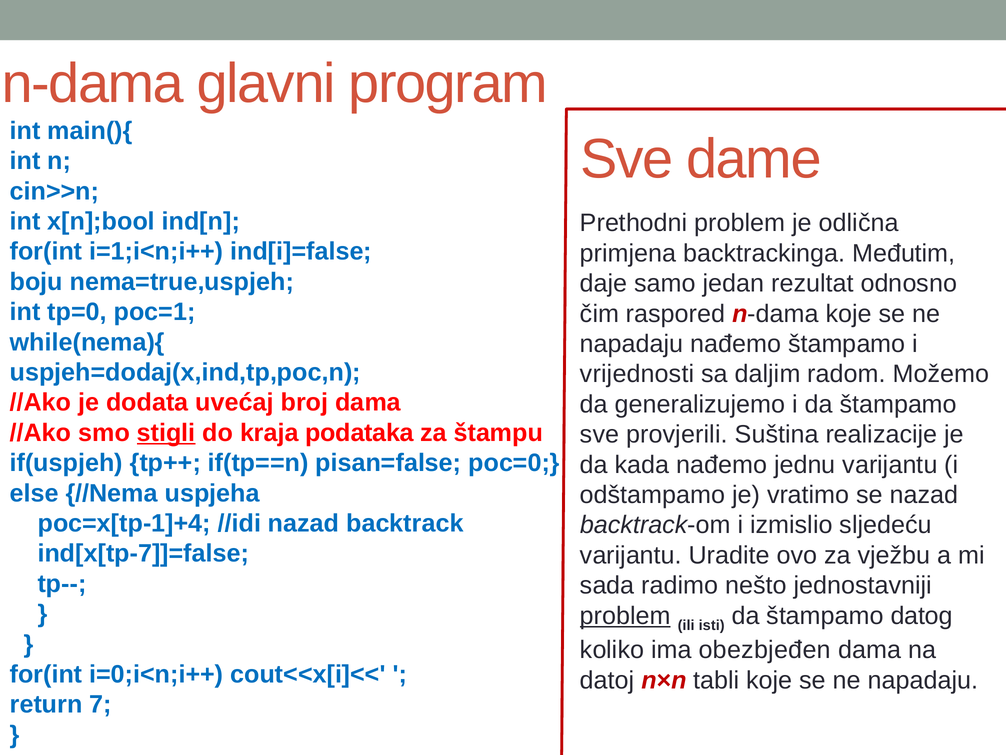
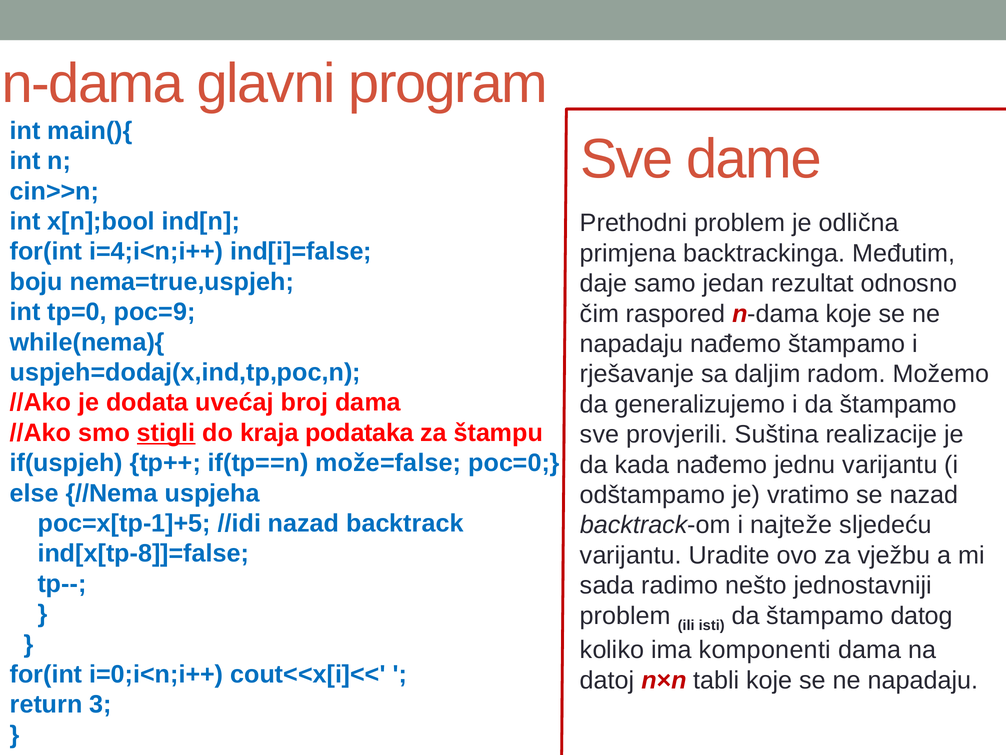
i=1;i<n;i++: i=1;i<n;i++ -> i=4;i<n;i++
poc=1: poc=1 -> poc=9
vrijednosti: vrijednosti -> rješavanje
pisan=false: pisan=false -> može=false
poc=x[tp-1]+4: poc=x[tp-1]+4 -> poc=x[tp-1]+5
izmislio: izmislio -> najteže
ind[x[tp-7]]=false: ind[x[tp-7]]=false -> ind[x[tp-8]]=false
problem at (625, 615) underline: present -> none
obezbjeđen: obezbjeđen -> komponenti
7: 7 -> 3
